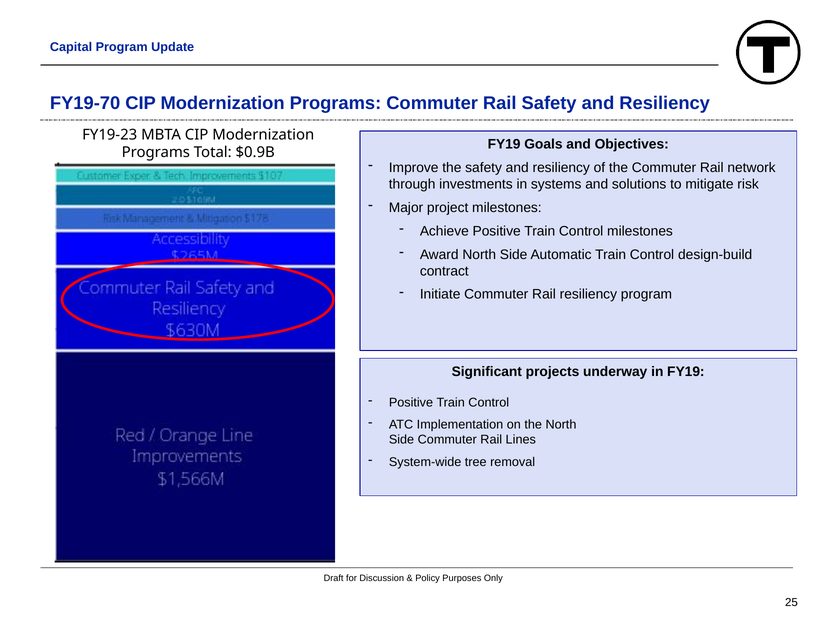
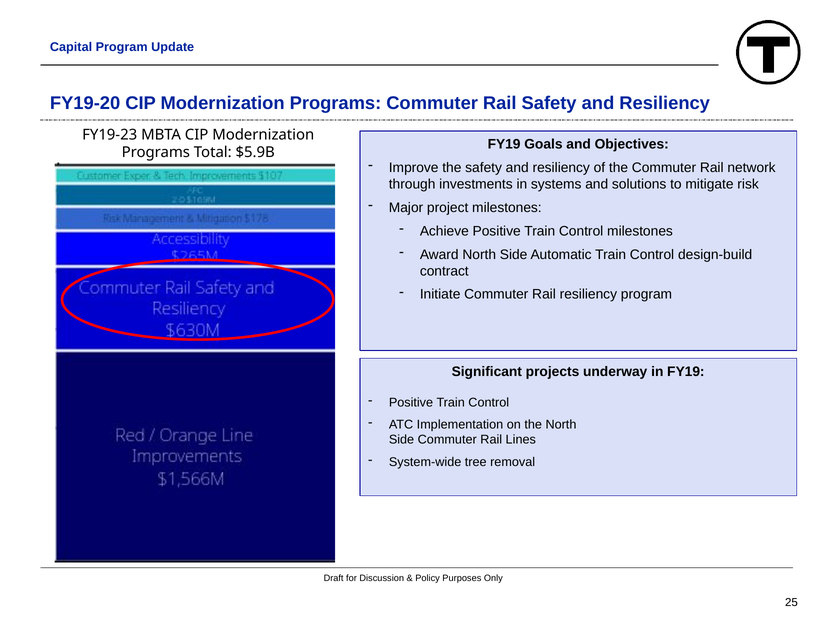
FY19-70: FY19-70 -> FY19-20
$0.9B: $0.9B -> $5.9B
